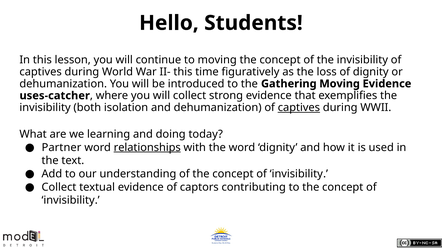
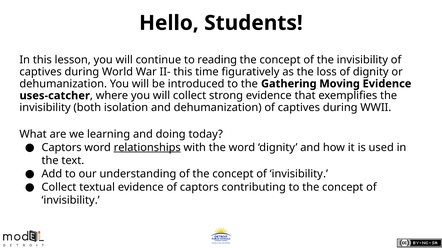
to moving: moving -> reading
captives at (299, 108) underline: present -> none
Partner at (61, 148): Partner -> Captors
